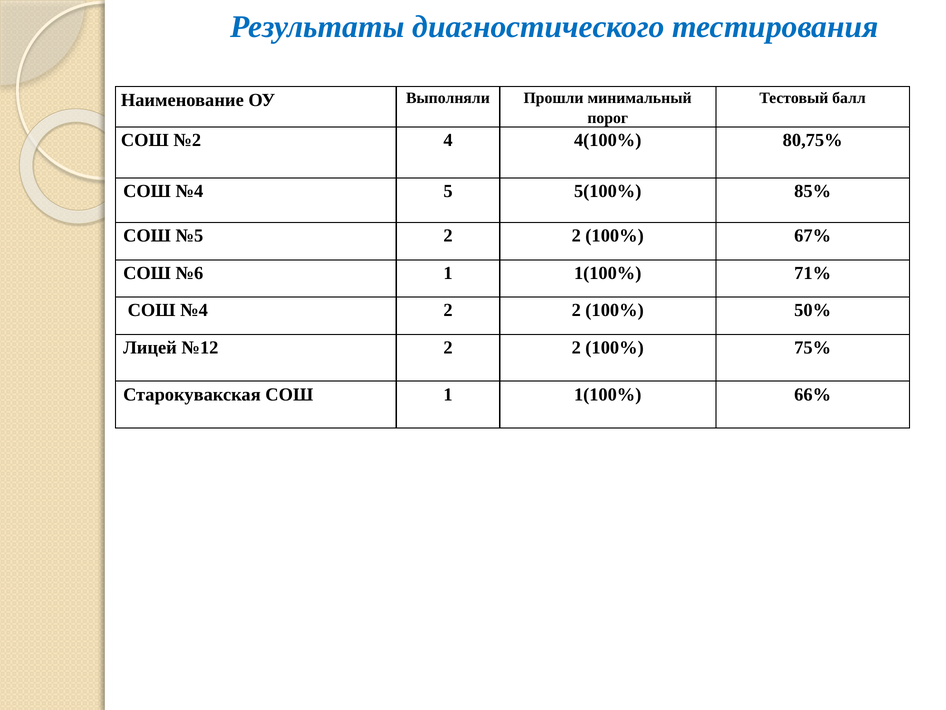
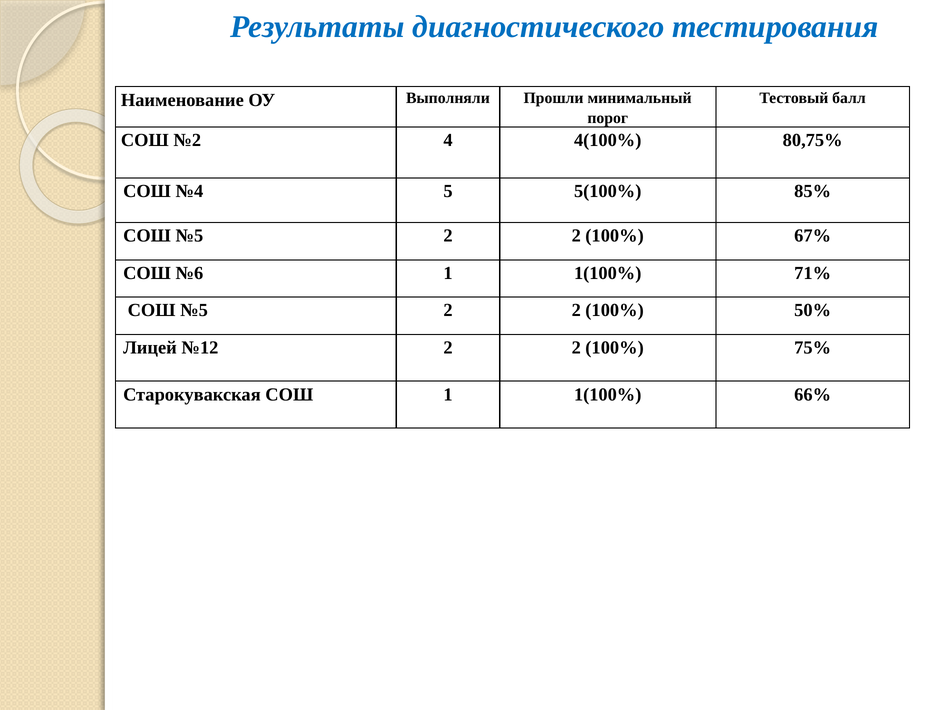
№4 at (194, 310): №4 -> №5
